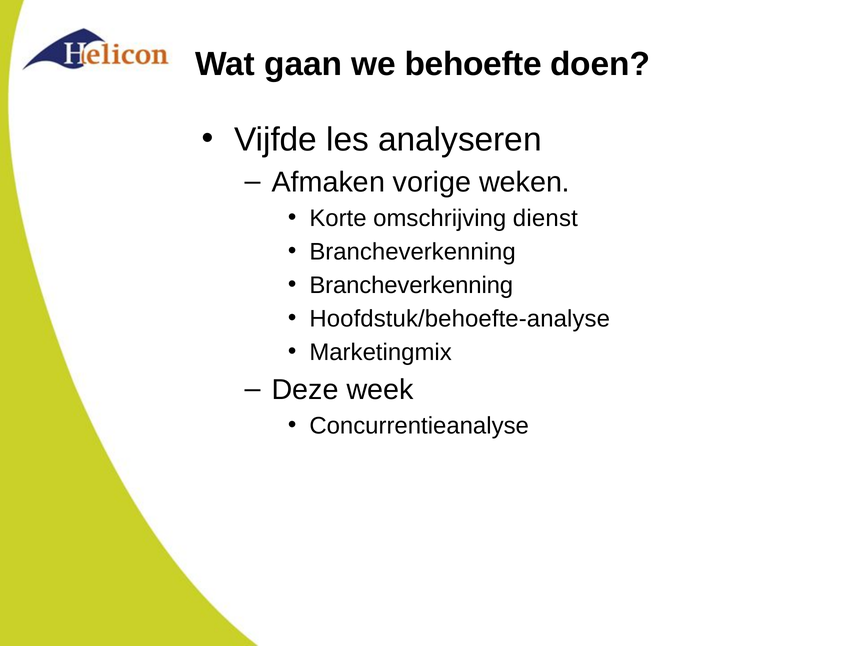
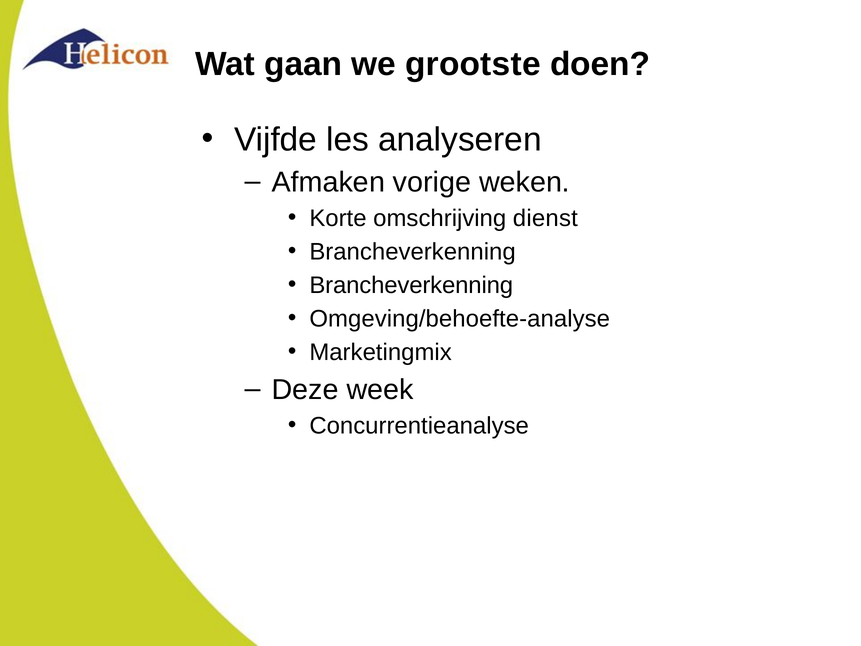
behoefte: behoefte -> grootste
Hoofdstuk/behoefte-analyse: Hoofdstuk/behoefte-analyse -> Omgeving/behoefte-analyse
